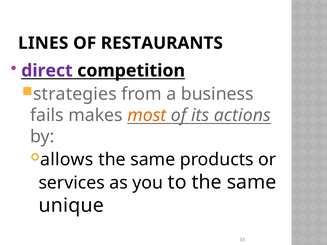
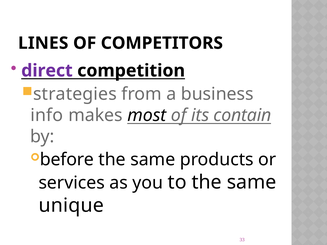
RESTAURANTS: RESTAURANTS -> COMPETITORS
fails: fails -> info
most colour: orange -> black
actions: actions -> contain
allows: allows -> before
